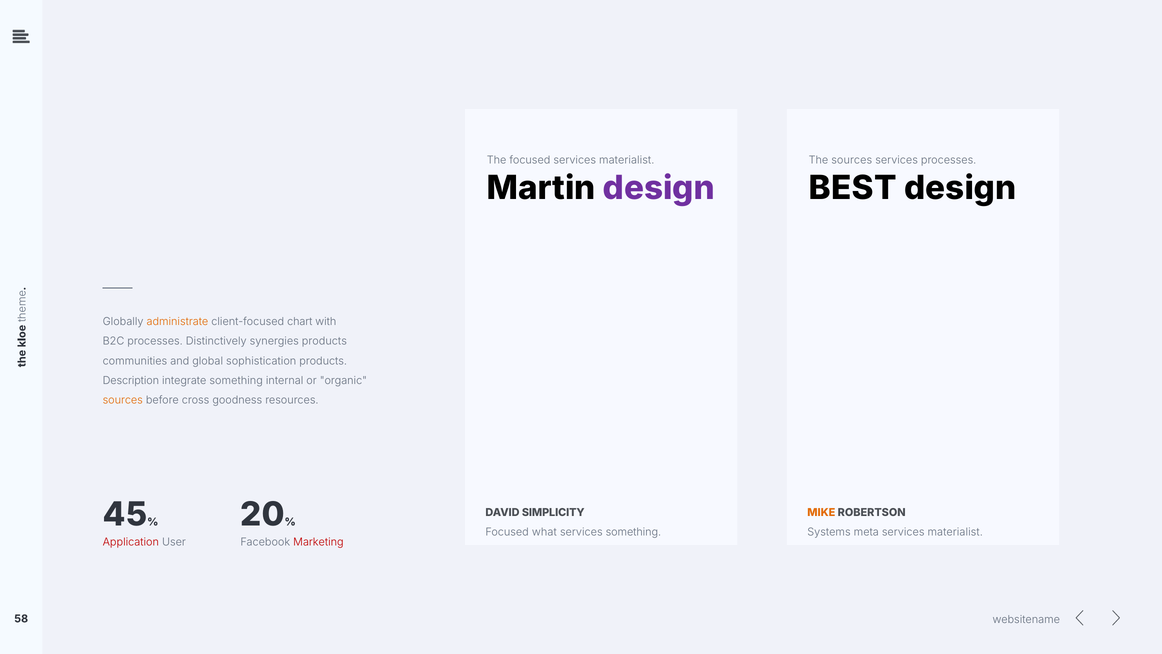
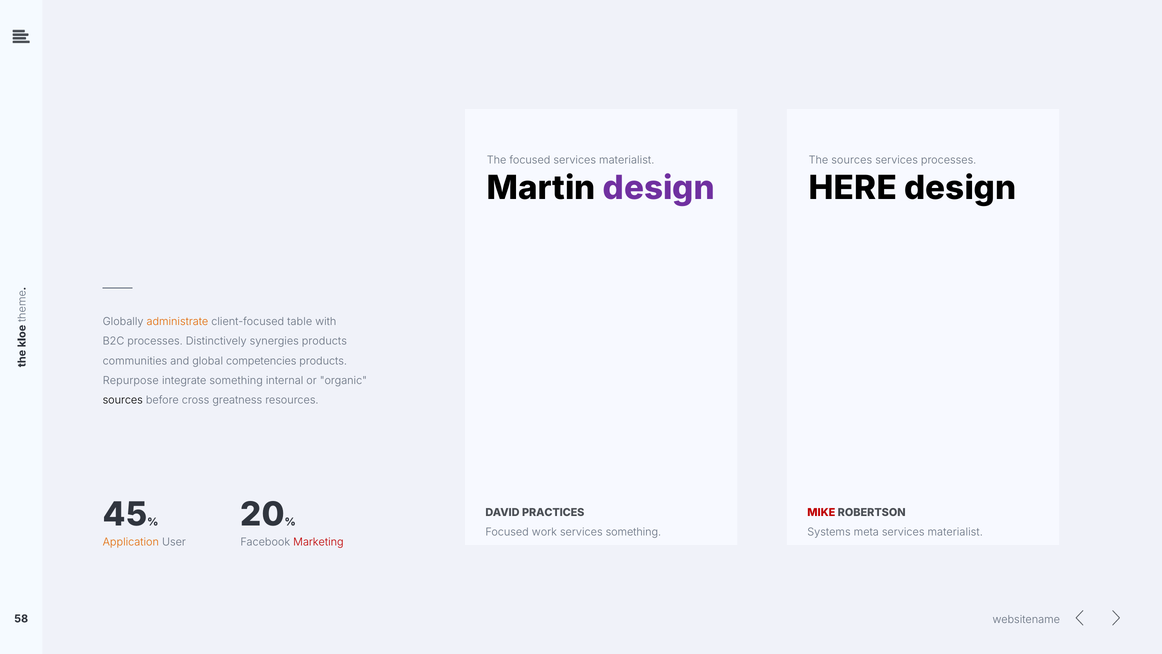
BEST: BEST -> HERE
chart: chart -> table
sophistication: sophistication -> competencies
Description: Description -> Repurpose
sources at (123, 400) colour: orange -> black
goodness: goodness -> greatness
SIMPLICITY: SIMPLICITY -> PRACTICES
MIKE colour: orange -> red
what: what -> work
Application colour: red -> orange
